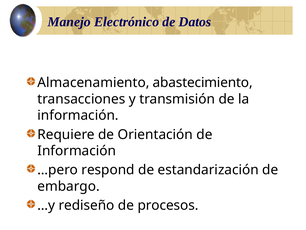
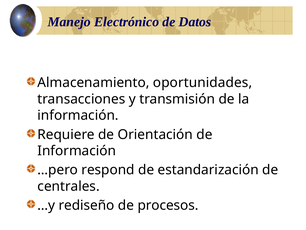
abastecimiento: abastecimiento -> oportunidades
embargo: embargo -> centrales
